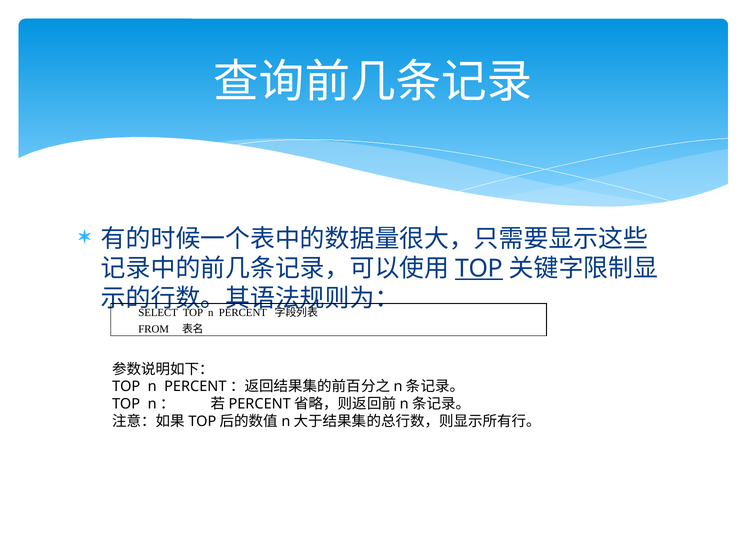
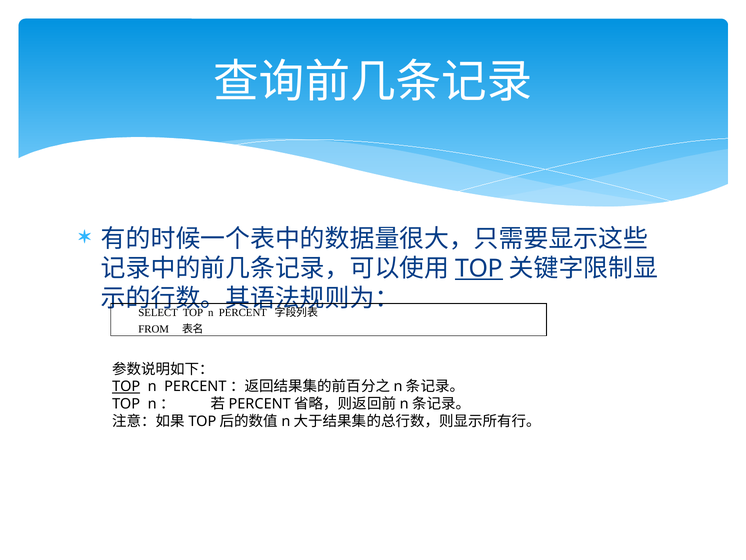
TOP at (126, 386) underline: none -> present
